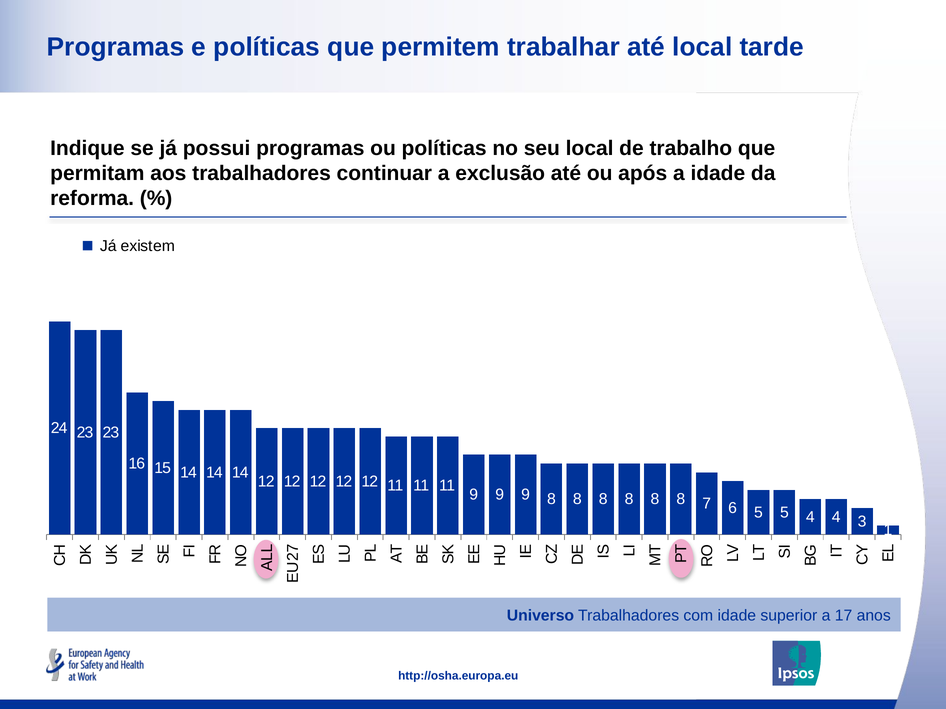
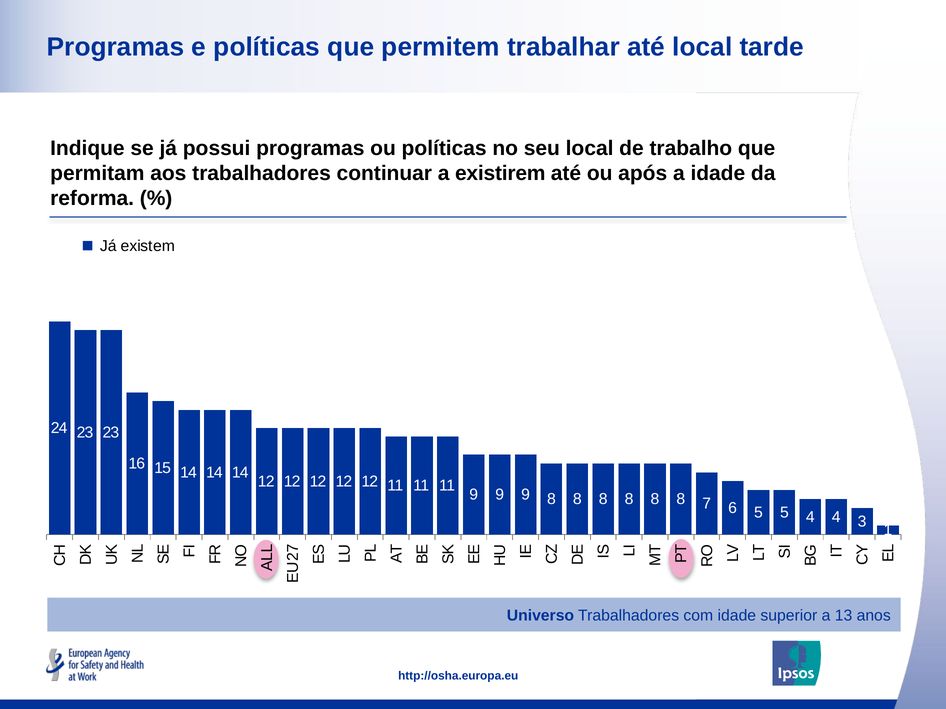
exclusão: exclusão -> existirem
17: 17 -> 13
